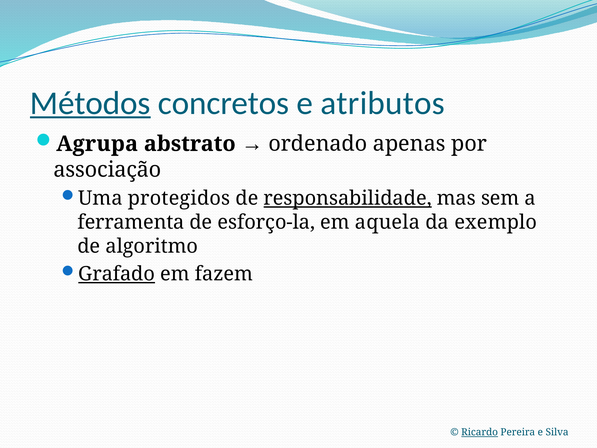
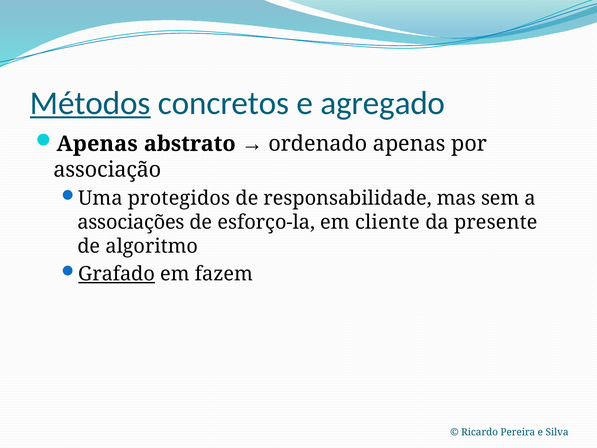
atributos: atributos -> agregado
Agrupa at (97, 144): Agrupa -> Apenas
responsabilidade underline: present -> none
ferramenta: ferramenta -> associações
aquela: aquela -> cliente
exemplo: exemplo -> presente
Ricardo underline: present -> none
